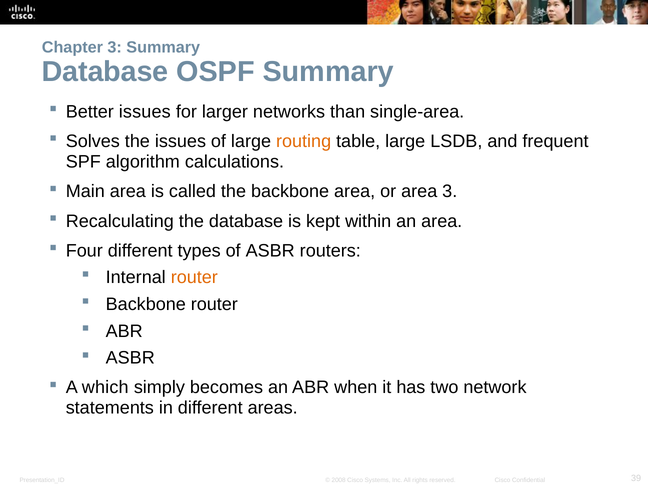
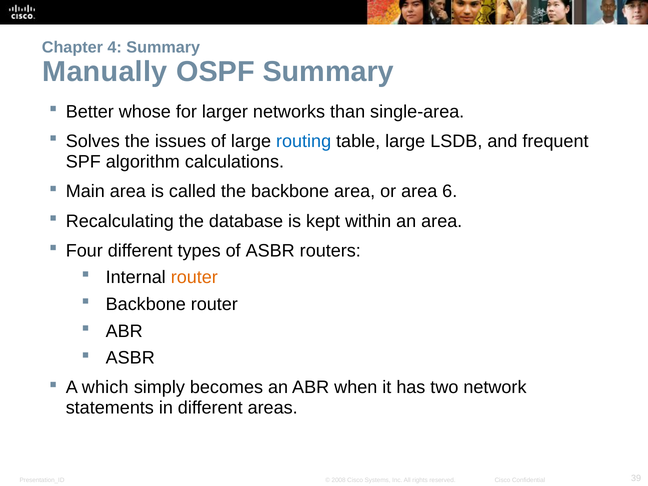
Chapter 3: 3 -> 4
Database at (105, 72): Database -> Manually
Better issues: issues -> whose
routing colour: orange -> blue
area 3: 3 -> 6
